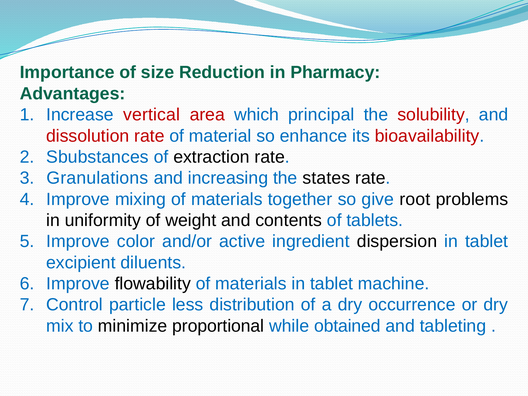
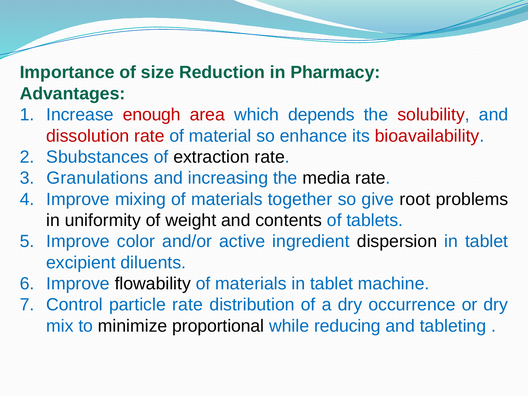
vertical: vertical -> enough
principal: principal -> depends
states: states -> media
particle less: less -> rate
obtained: obtained -> reducing
